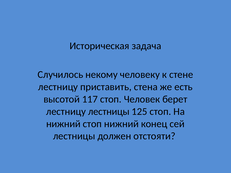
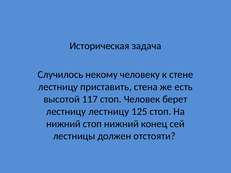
лестницу лестницы: лестницы -> лестницу
